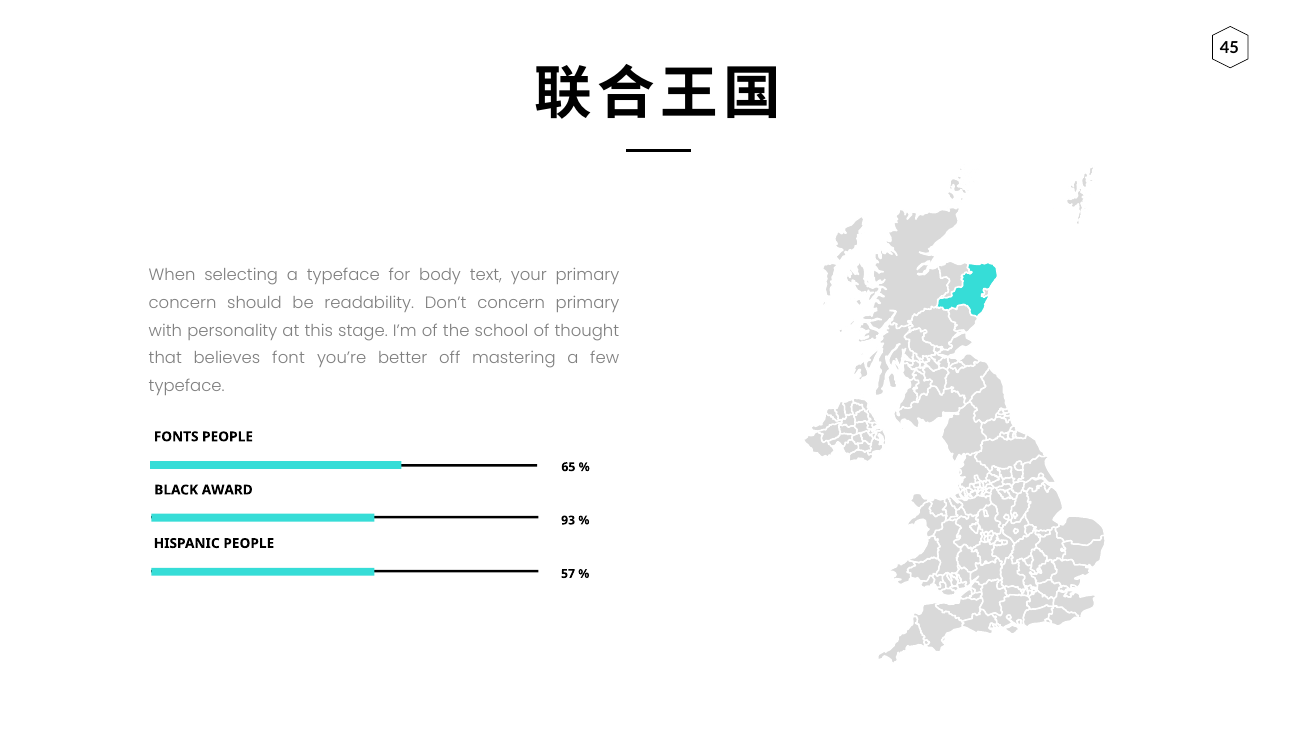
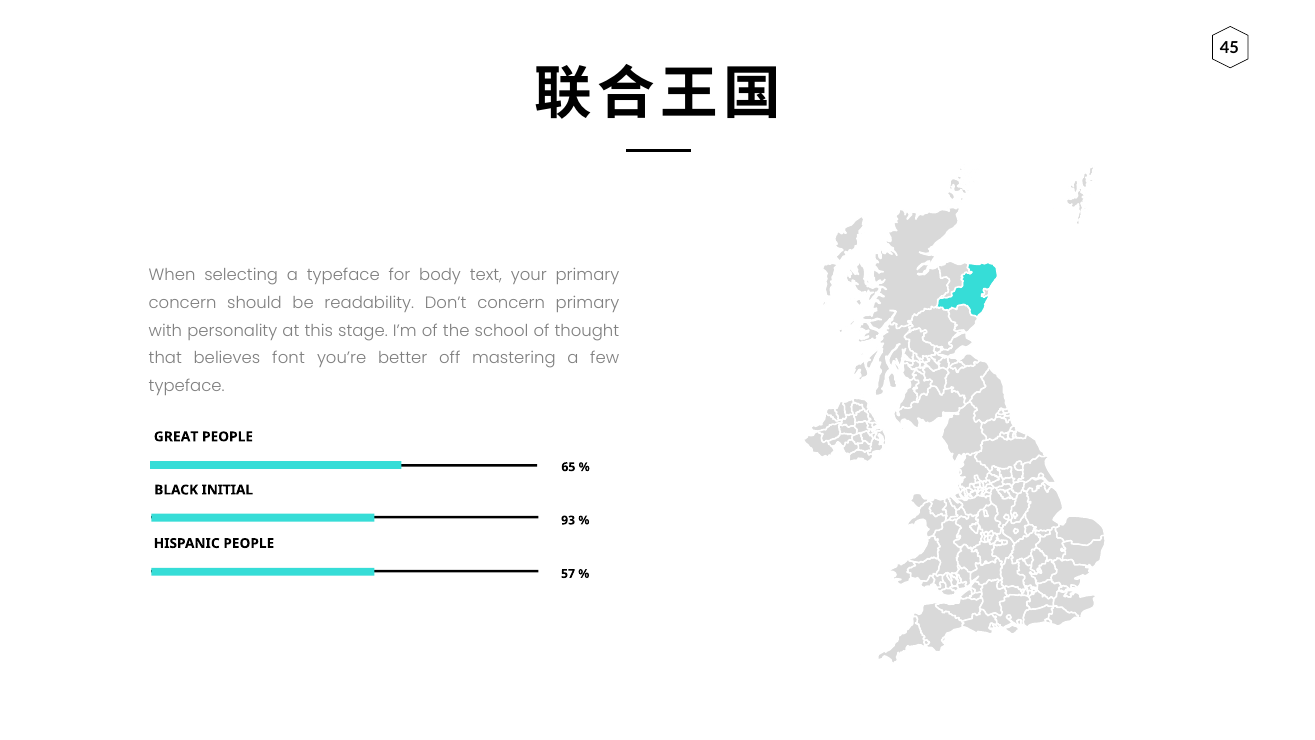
FONTS: FONTS -> GREAT
AWARD: AWARD -> INITIAL
